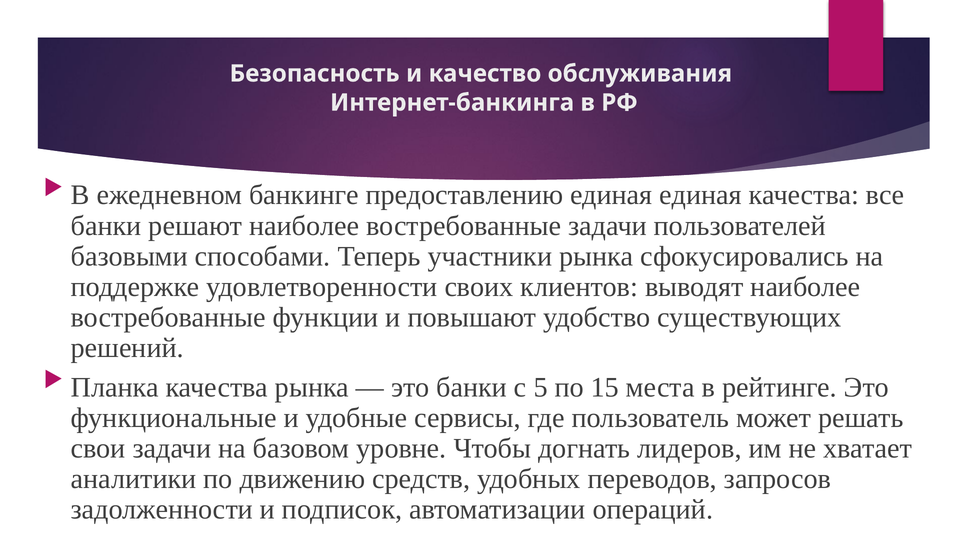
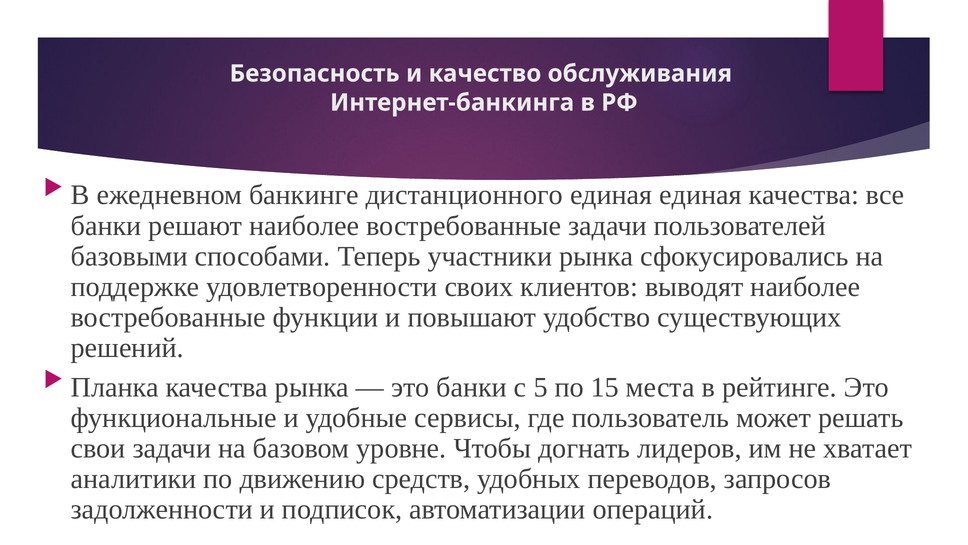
предоставлению: предоставлению -> дистанционного
